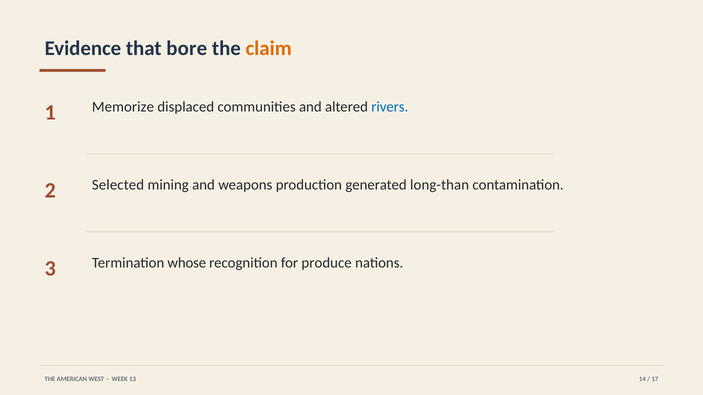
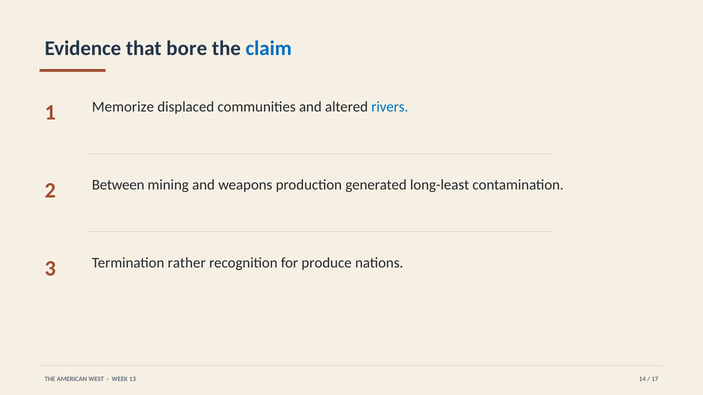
claim colour: orange -> blue
Selected: Selected -> Between
long-than: long-than -> long-least
whose: whose -> rather
